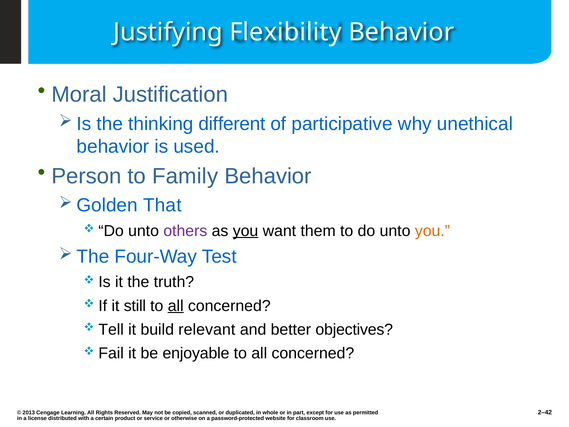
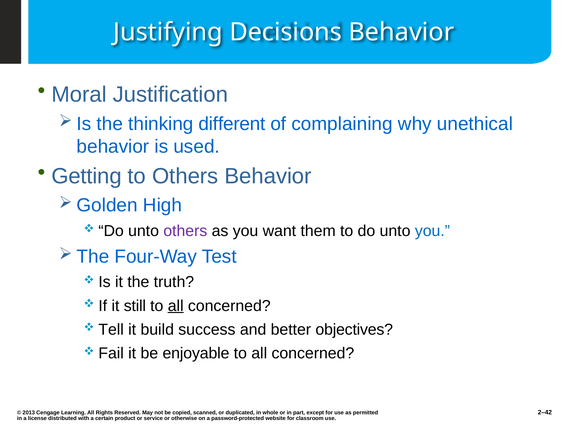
Flexibility: Flexibility -> Decisions
participative: participative -> complaining
Person: Person -> Getting
to Family: Family -> Others
That: That -> High
you at (246, 231) underline: present -> none
you at (432, 231) colour: orange -> blue
relevant: relevant -> success
